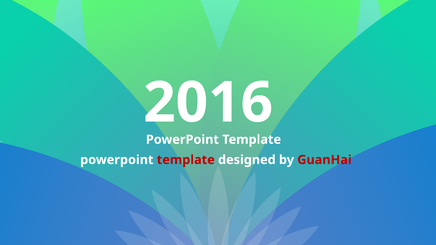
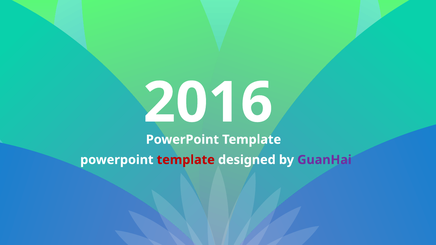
GuanHai colour: red -> purple
